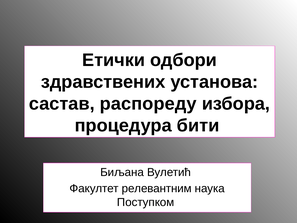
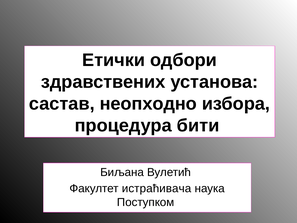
распореду: распореду -> неопходно
релевантним: релевантним -> истраћивача
